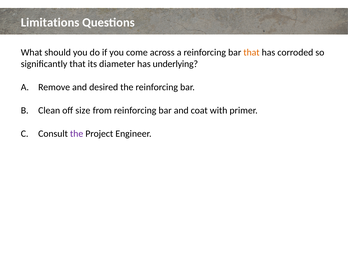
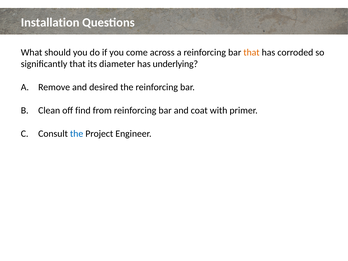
Limitations: Limitations -> Installation
size: size -> find
the at (77, 134) colour: purple -> blue
